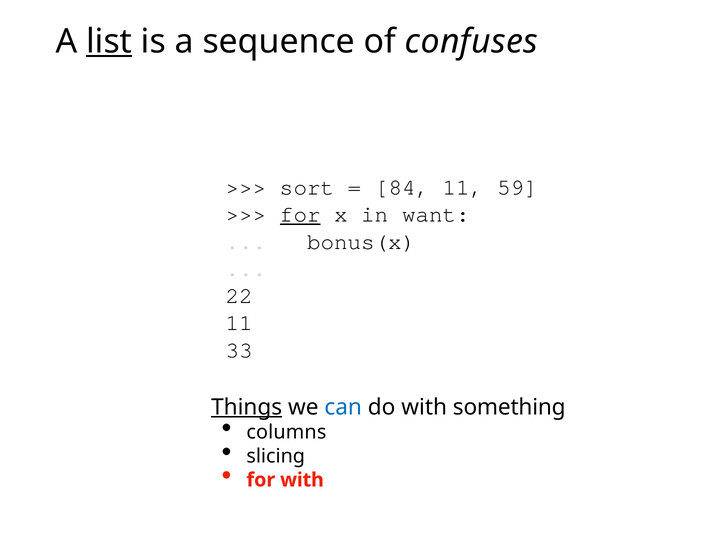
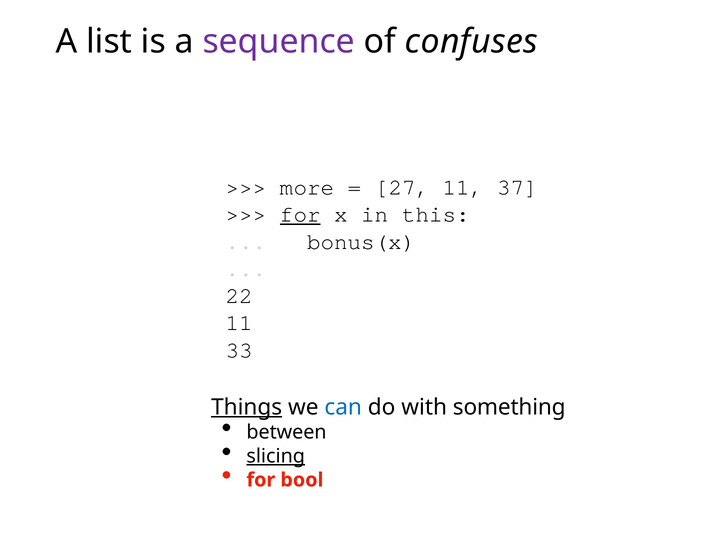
list underline: present -> none
sequence colour: black -> purple
sort: sort -> more
84: 84 -> 27
59: 59 -> 37
want: want -> this
columns: columns -> between
slicing underline: none -> present
for with: with -> bool
